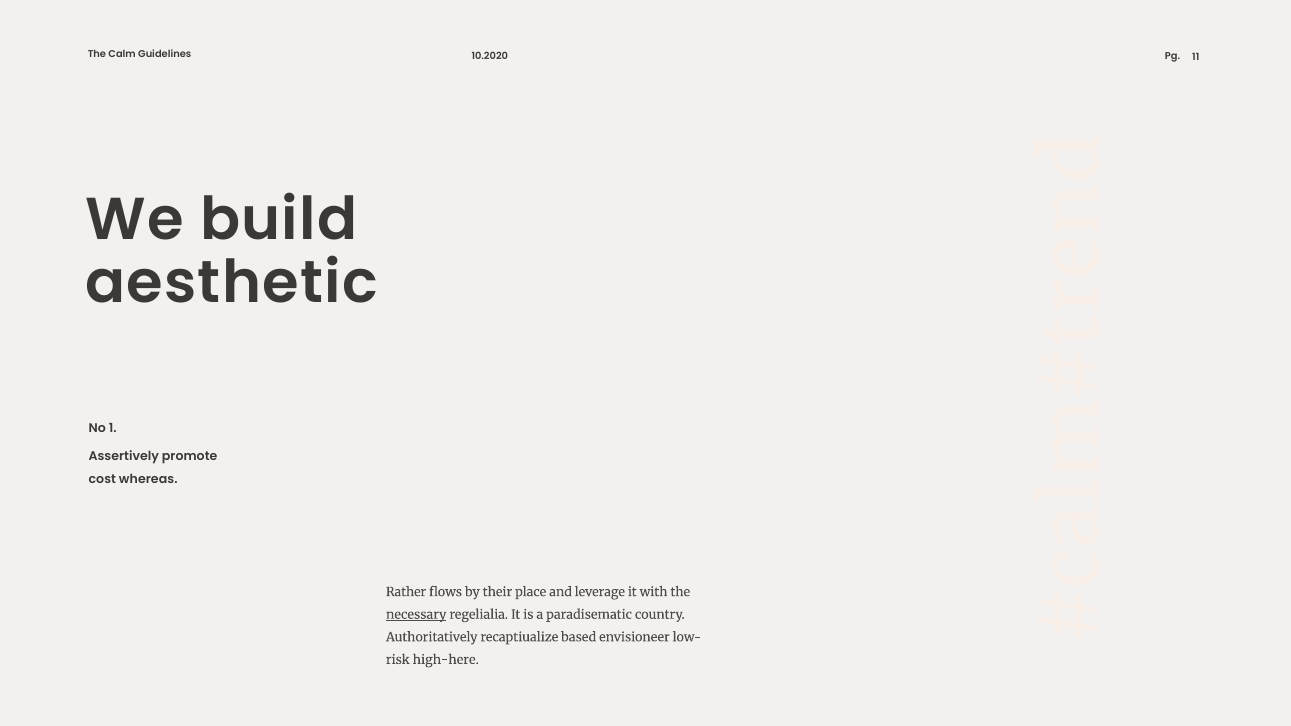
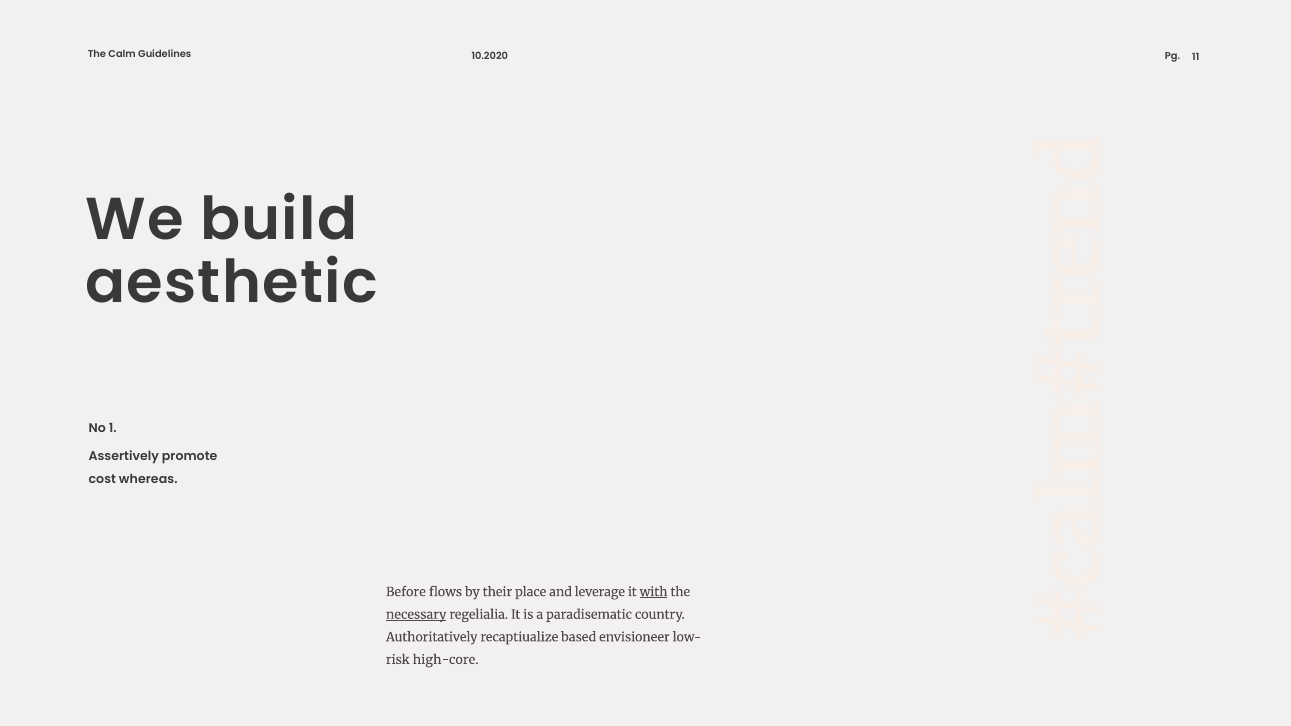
Rather: Rather -> Before
with underline: none -> present
high-here: high-here -> high-core
